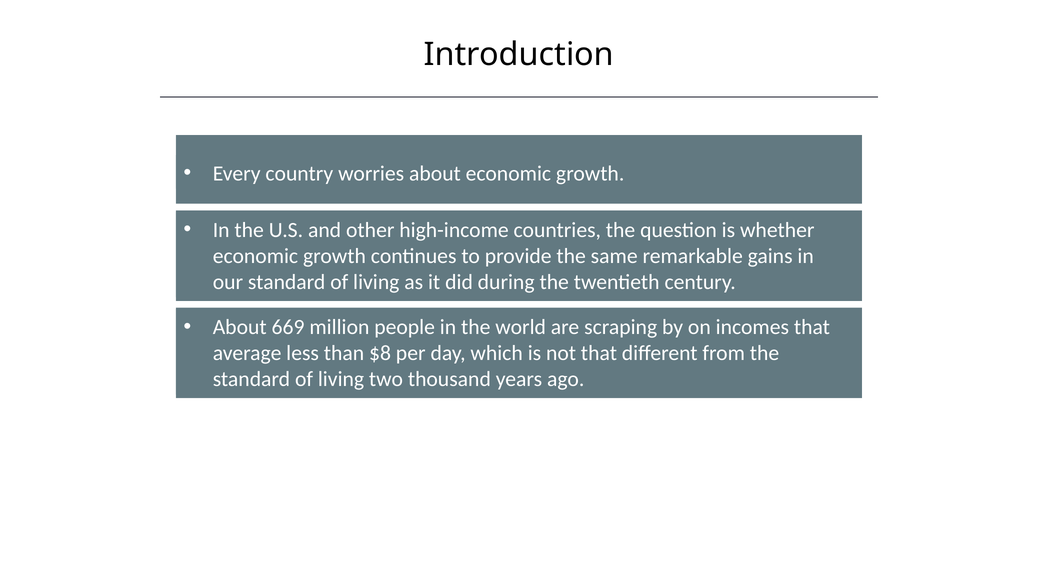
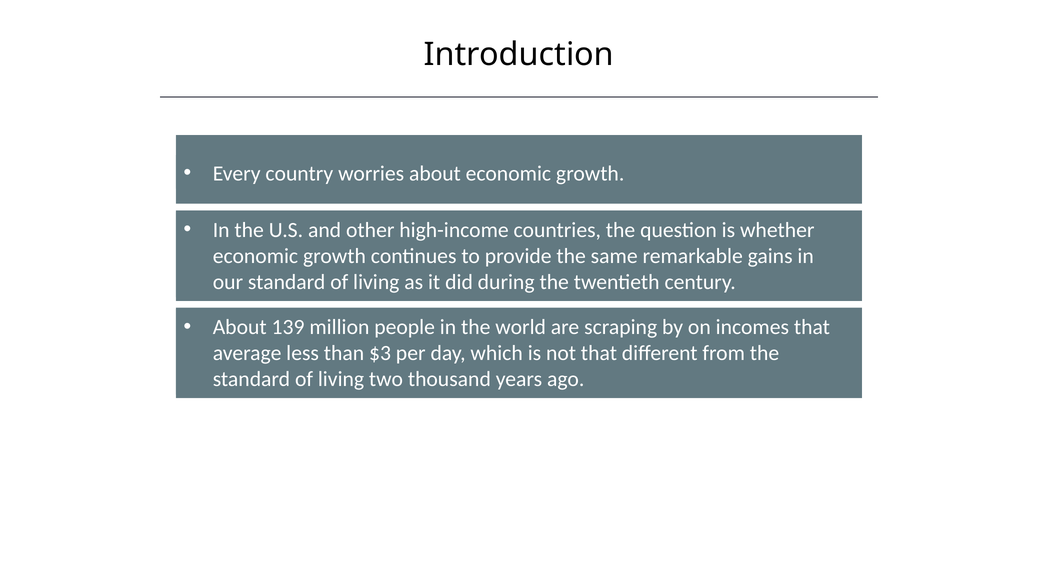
669: 669 -> 139
$8: $8 -> $3
